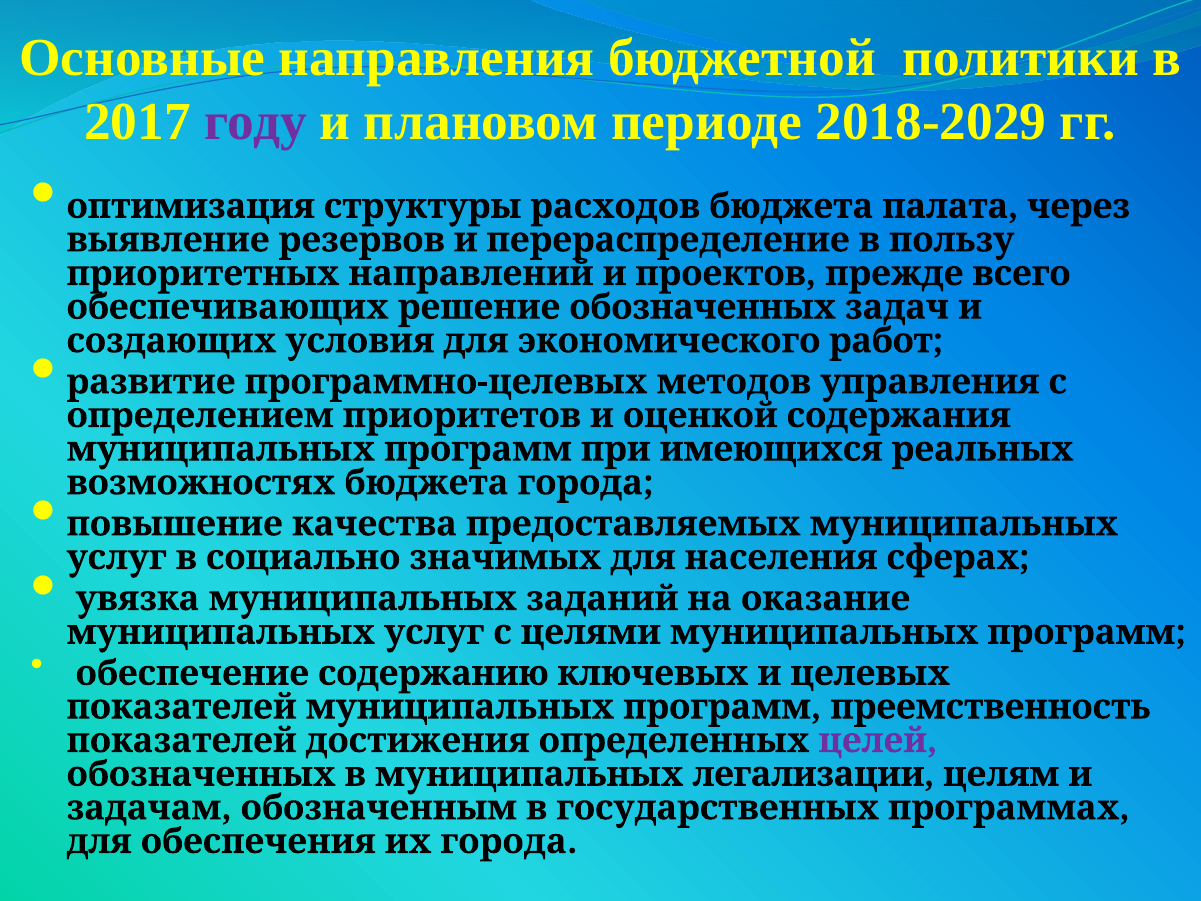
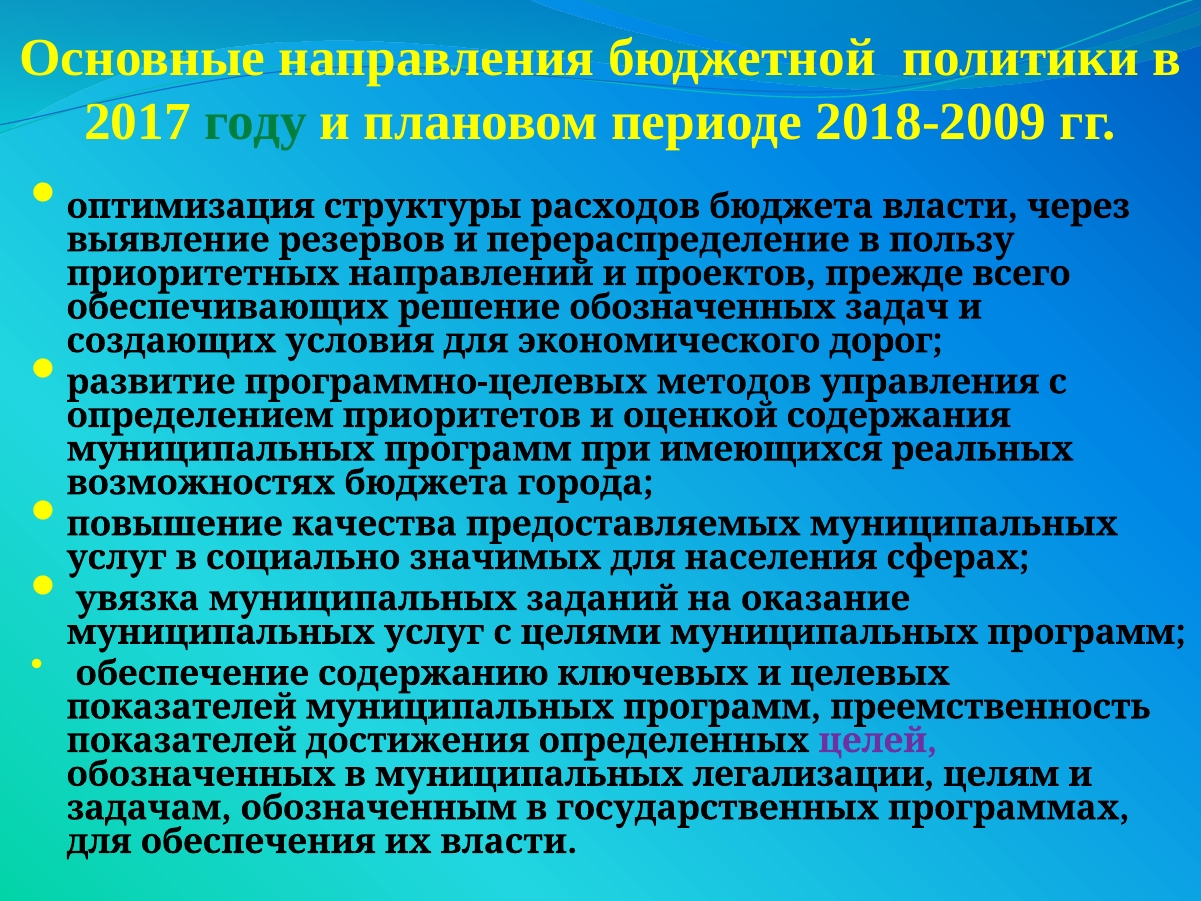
году colour: purple -> green
2018-2029: 2018-2029 -> 2018-2009
бюджета палата: палата -> власти
работ: работ -> дорог
их города: города -> власти
